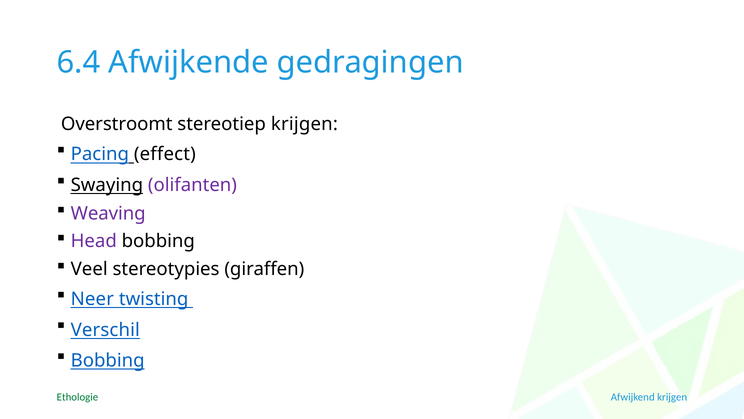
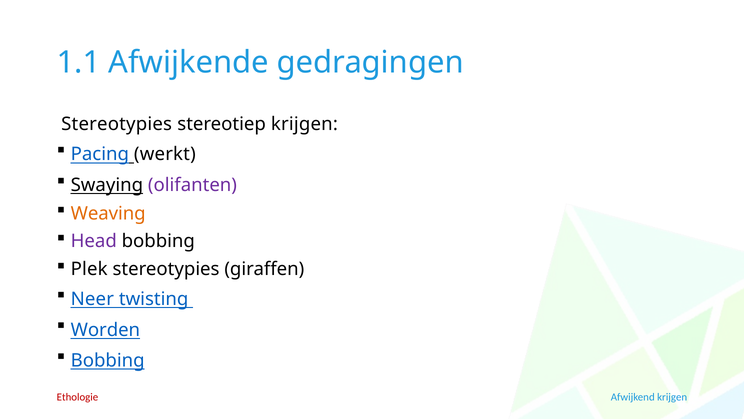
6.4: 6.4 -> 1.1
Overstroomt at (117, 124): Overstroomt -> Stereotypies
effect: effect -> werkt
Weaving colour: purple -> orange
Veel: Veel -> Plek
Verschil: Verschil -> Worden
Ethologie colour: green -> red
